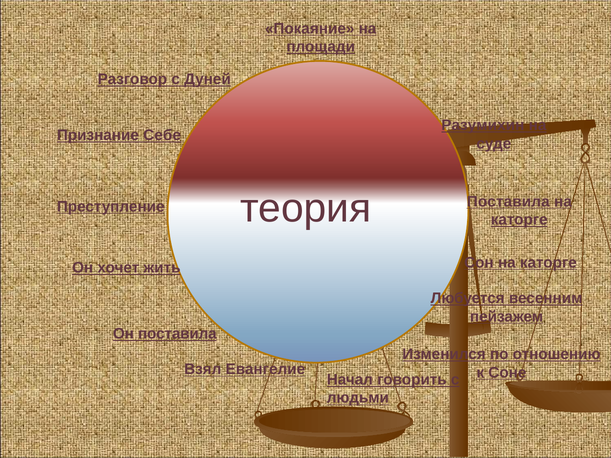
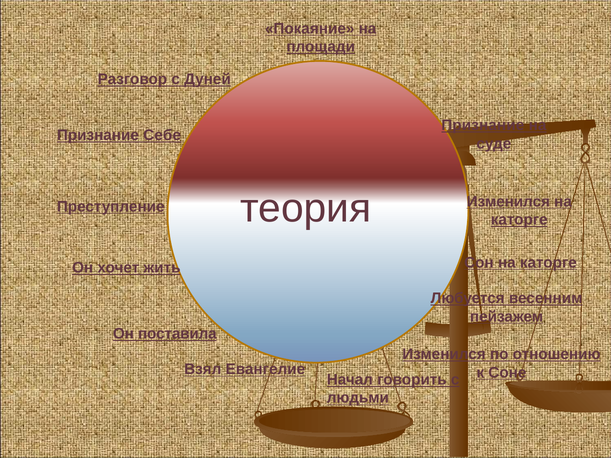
Разумихин at (483, 125): Разумихин -> Признание
Поставила at (508, 202): Поставила -> Изменился
